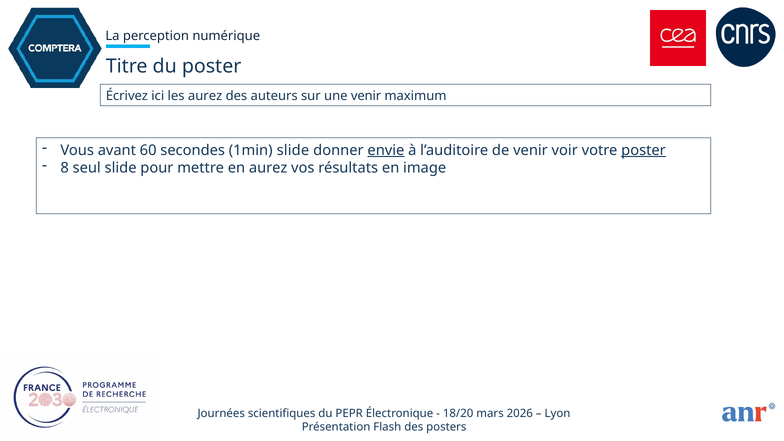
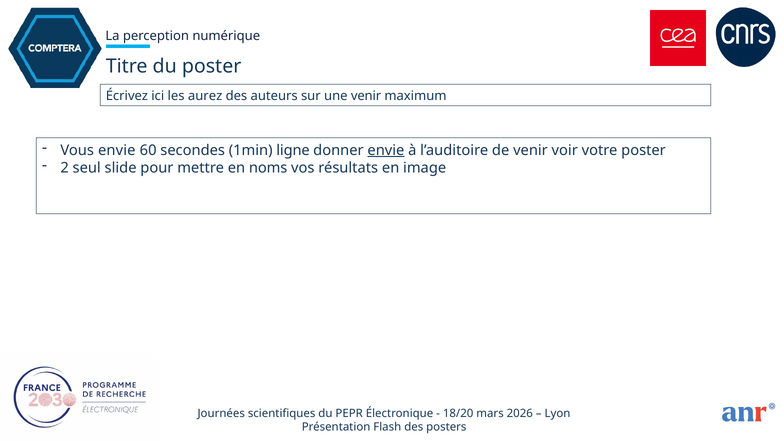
Vous avant: avant -> envie
1min slide: slide -> ligne
poster at (644, 150) underline: present -> none
8: 8 -> 2
en aurez: aurez -> noms
